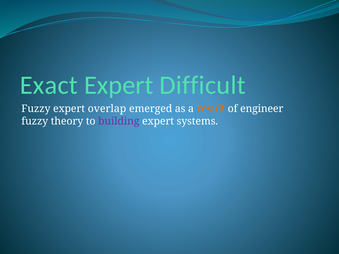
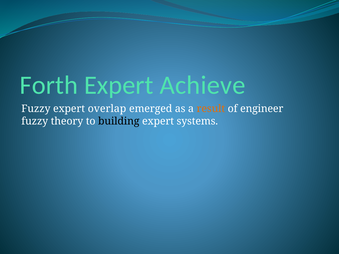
Exact: Exact -> Forth
Difficult: Difficult -> Achieve
building colour: purple -> black
